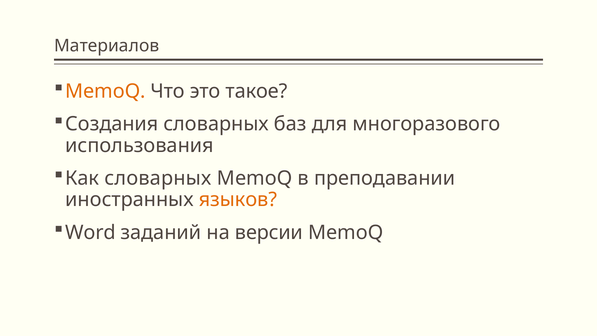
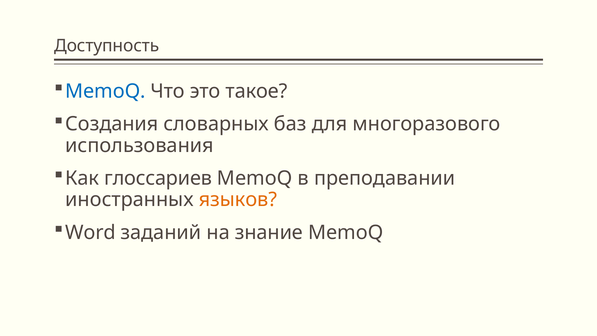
Материалов: Материалов -> Доступность
MemoQ at (105, 91) colour: orange -> blue
Как словарных: словарных -> глоссариев
версии: версии -> знание
